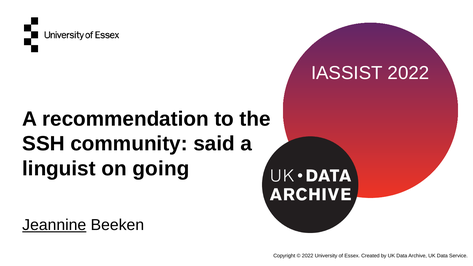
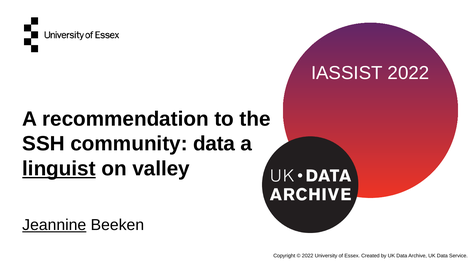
community said: said -> data
linguist underline: none -> present
going: going -> valley
